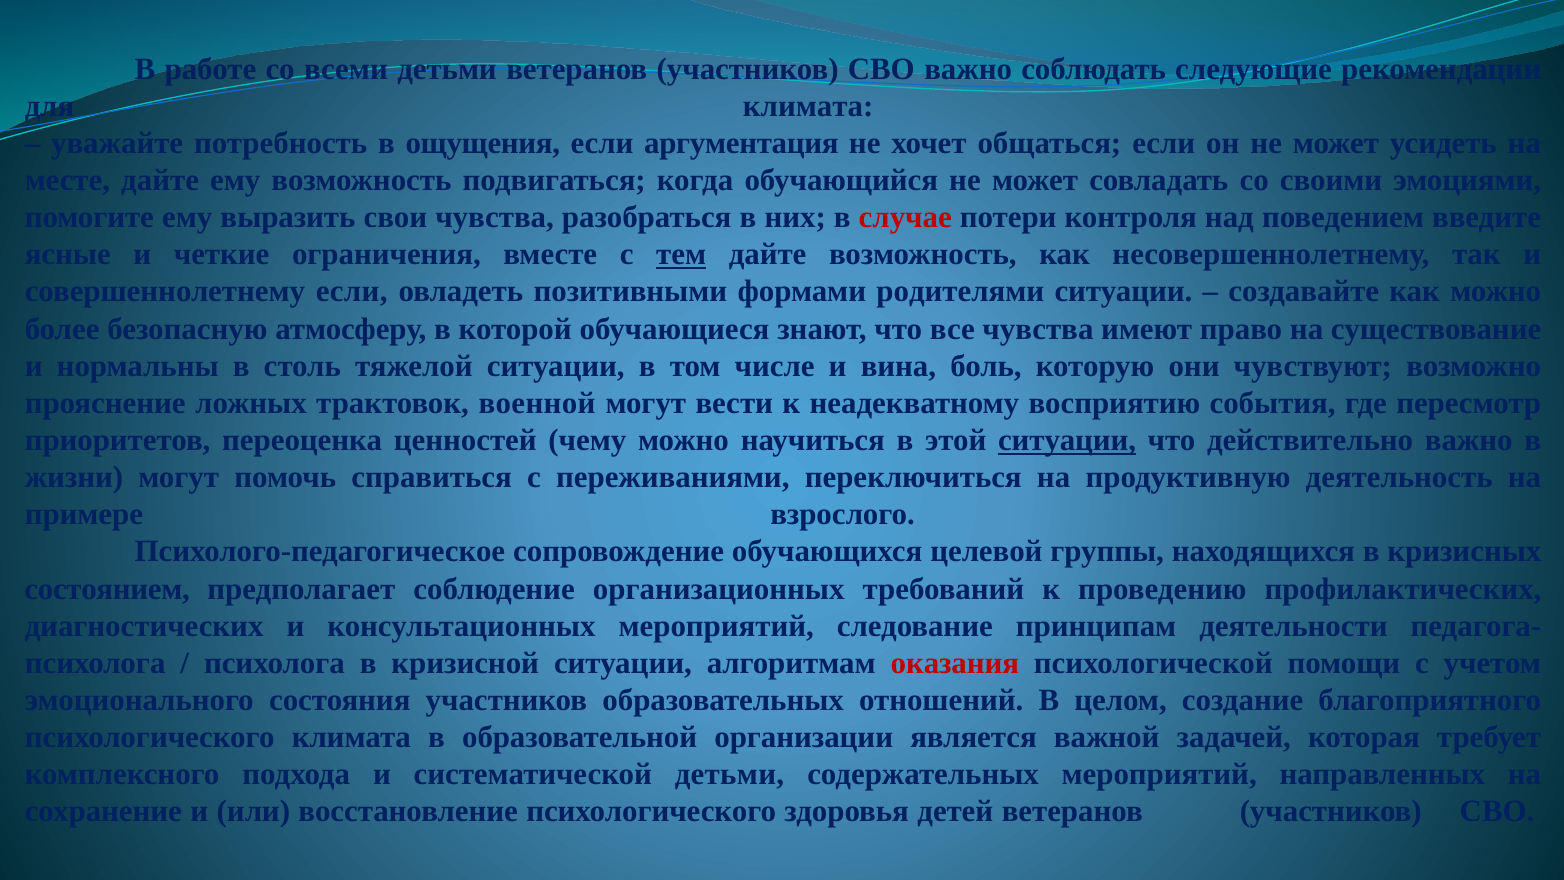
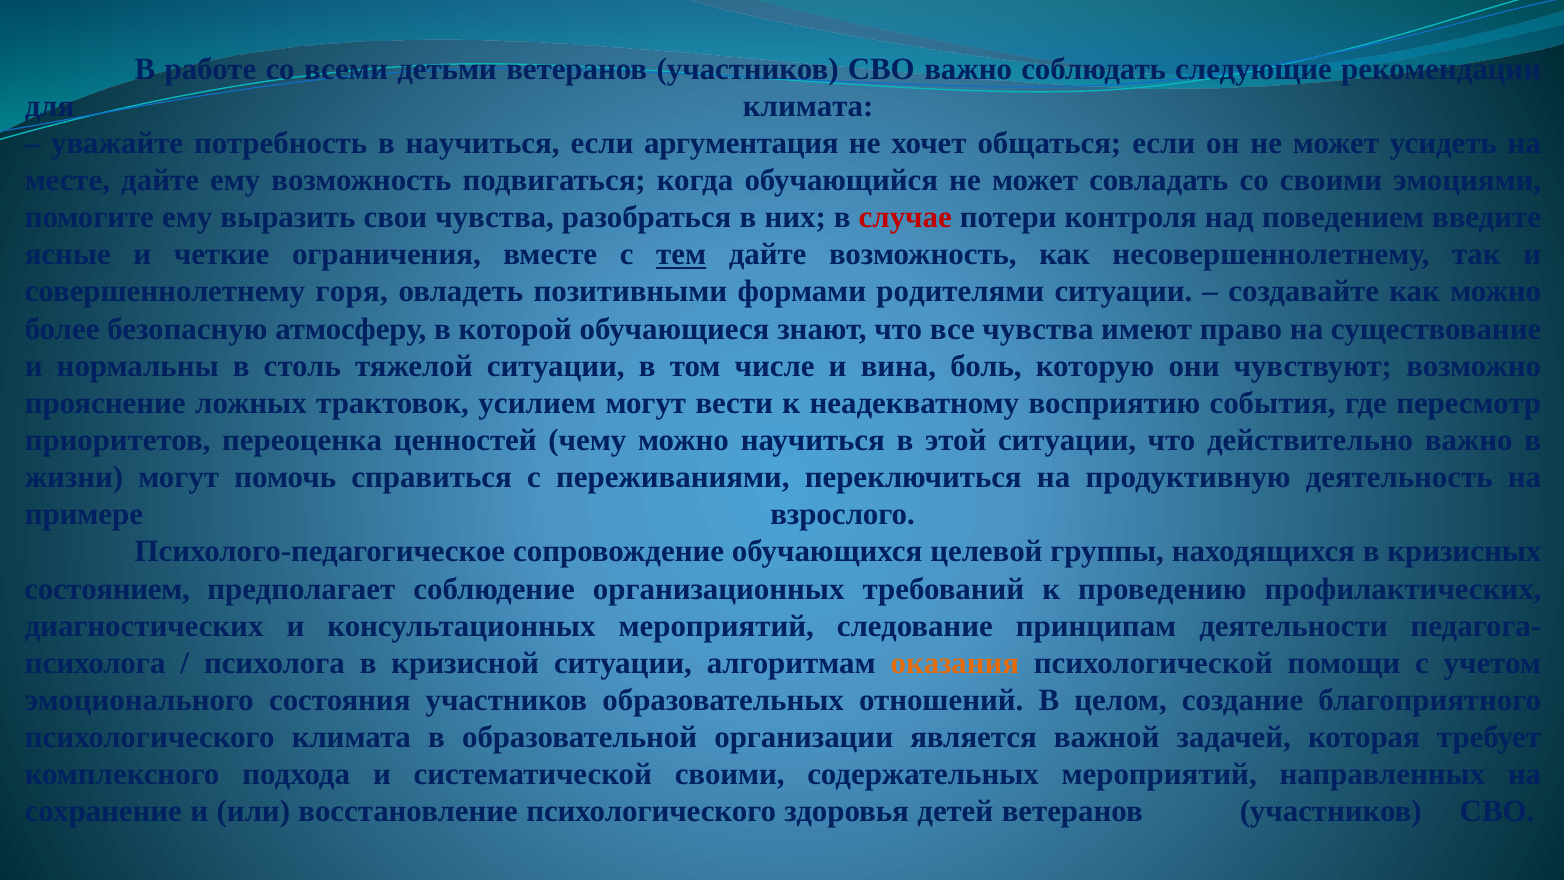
в ощущения: ощущения -> научиться
совершеннолетнему если: если -> горя
военной: военной -> усилием
ситуации at (1067, 440) underline: present -> none
оказания colour: red -> orange
систематической детьми: детьми -> своими
